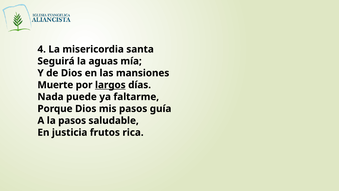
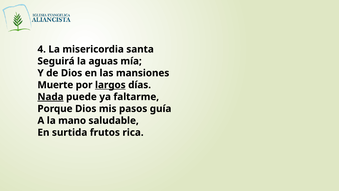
Nada underline: none -> present
la pasos: pasos -> mano
justicia: justicia -> surtida
